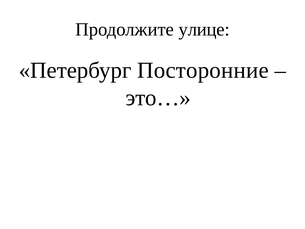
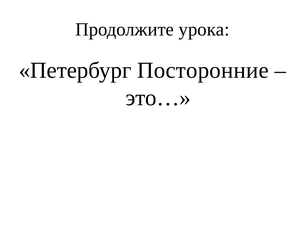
улице: улице -> урока
